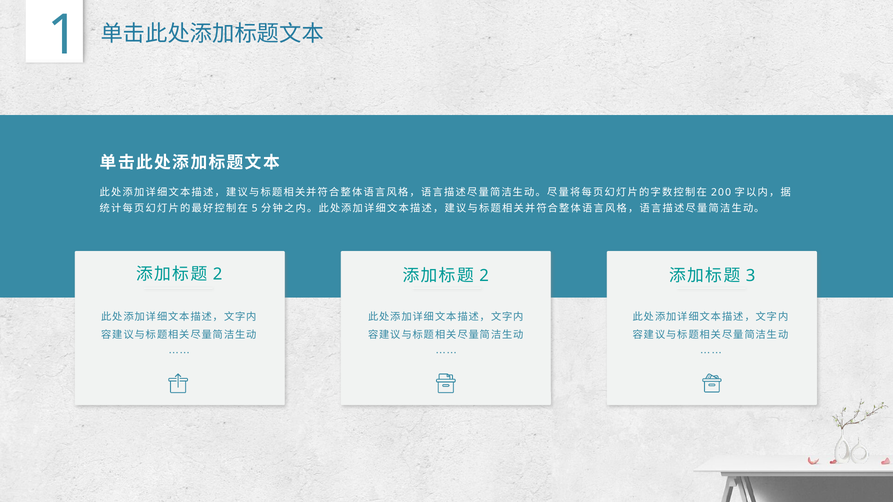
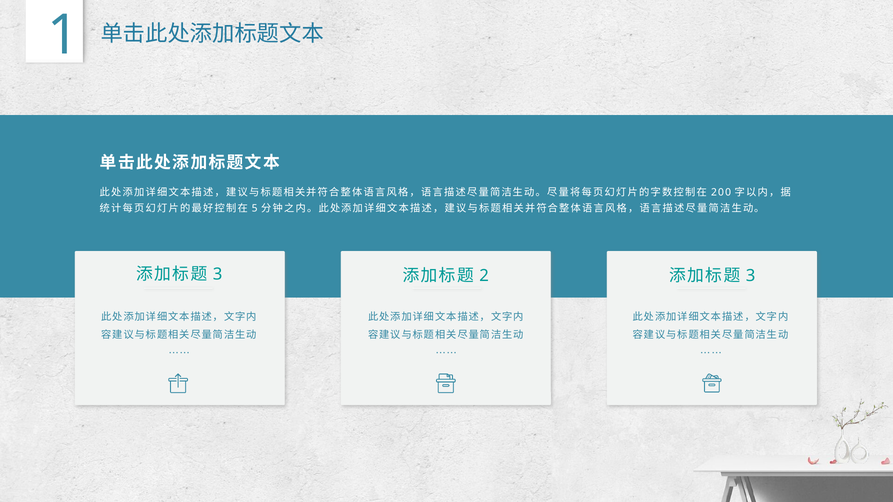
2 at (218, 275): 2 -> 3
